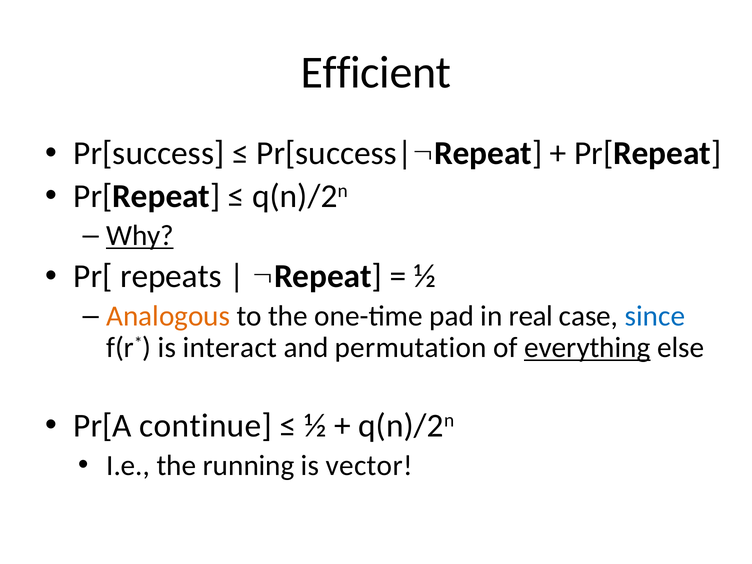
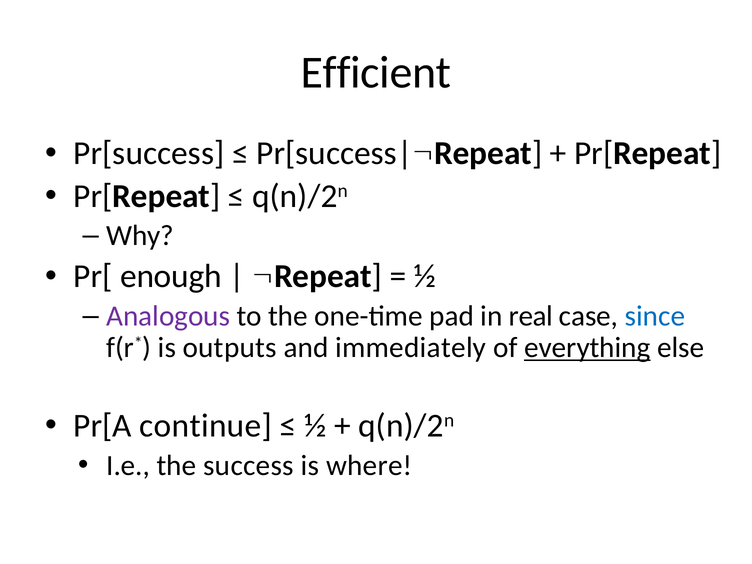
Why underline: present -> none
repeats: repeats -> enough
Analogous colour: orange -> purple
interact: interact -> outputs
permutation: permutation -> immediately
running: running -> success
vector: vector -> where
